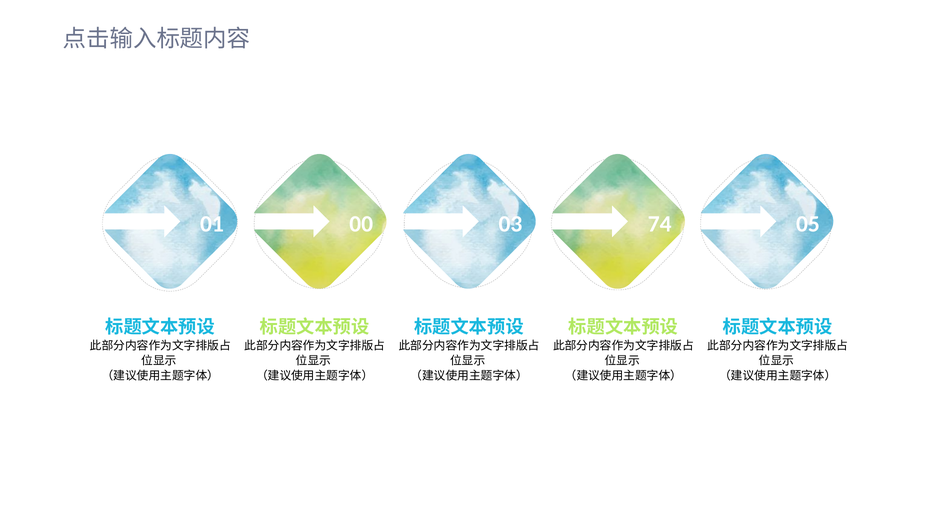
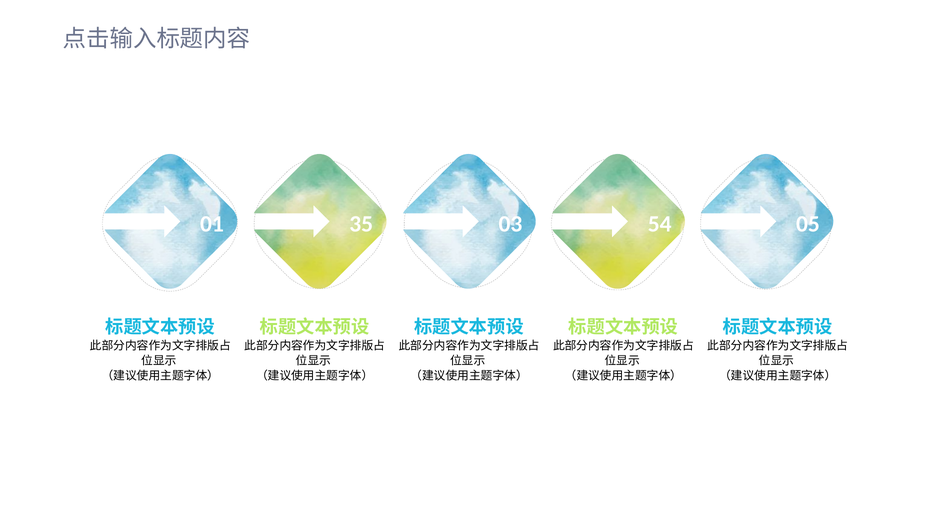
00: 00 -> 35
74: 74 -> 54
